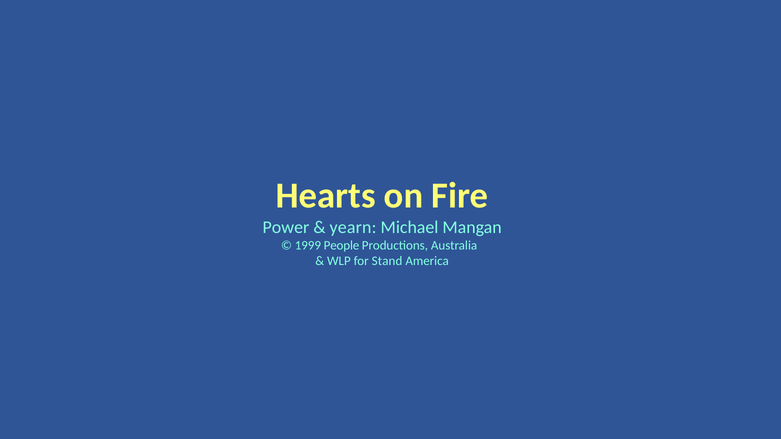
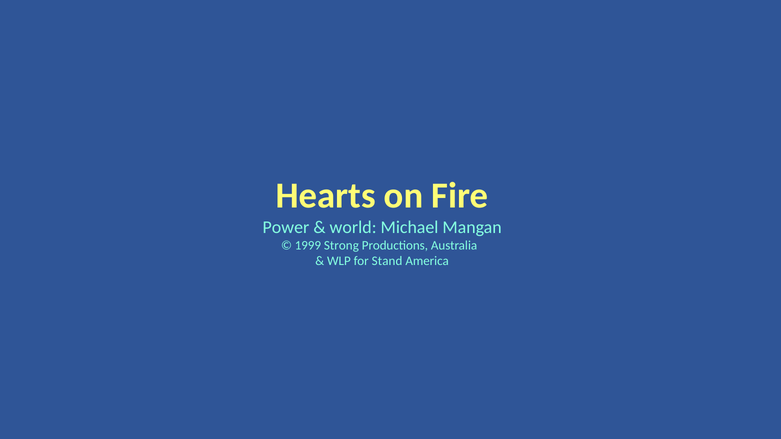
yearn: yearn -> world
People: People -> Strong
